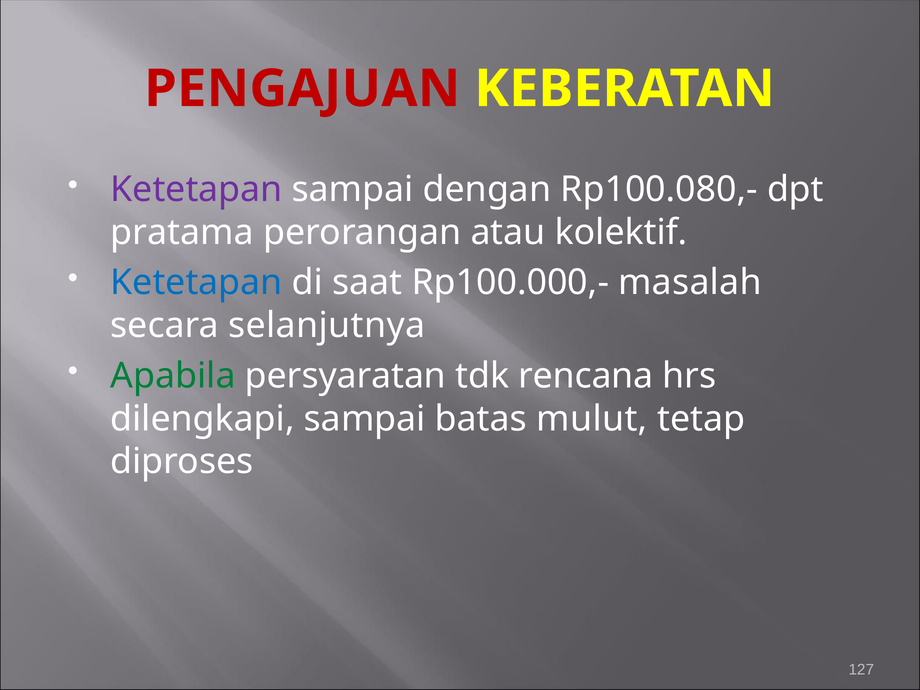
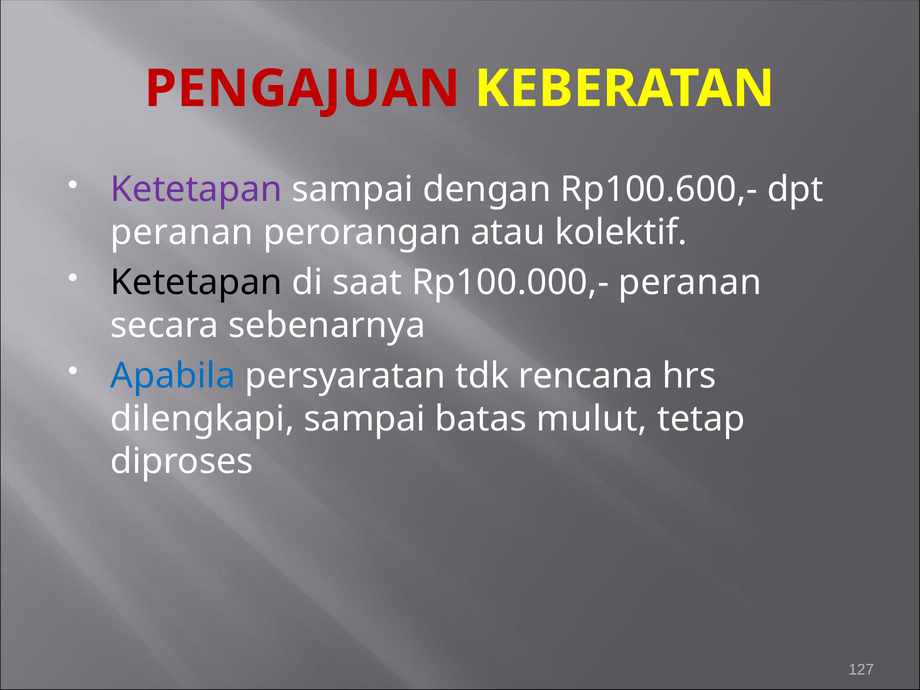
Rp100.080,-: Rp100.080,- -> Rp100.600,-
pratama at (182, 233): pratama -> peranan
Ketetapan at (196, 283) colour: blue -> black
Rp100.000,- masalah: masalah -> peranan
selanjutnya: selanjutnya -> sebenarnya
Apabila colour: green -> blue
